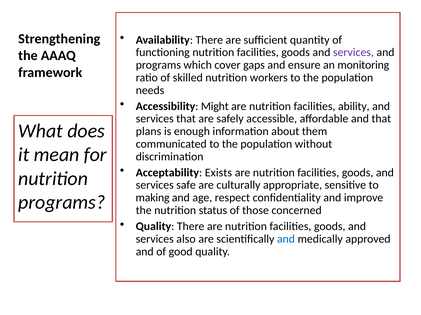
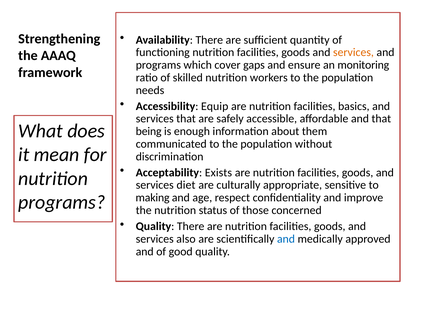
services at (353, 53) colour: purple -> orange
Might: Might -> Equip
ability: ability -> basics
plans: plans -> being
safe: safe -> diet
